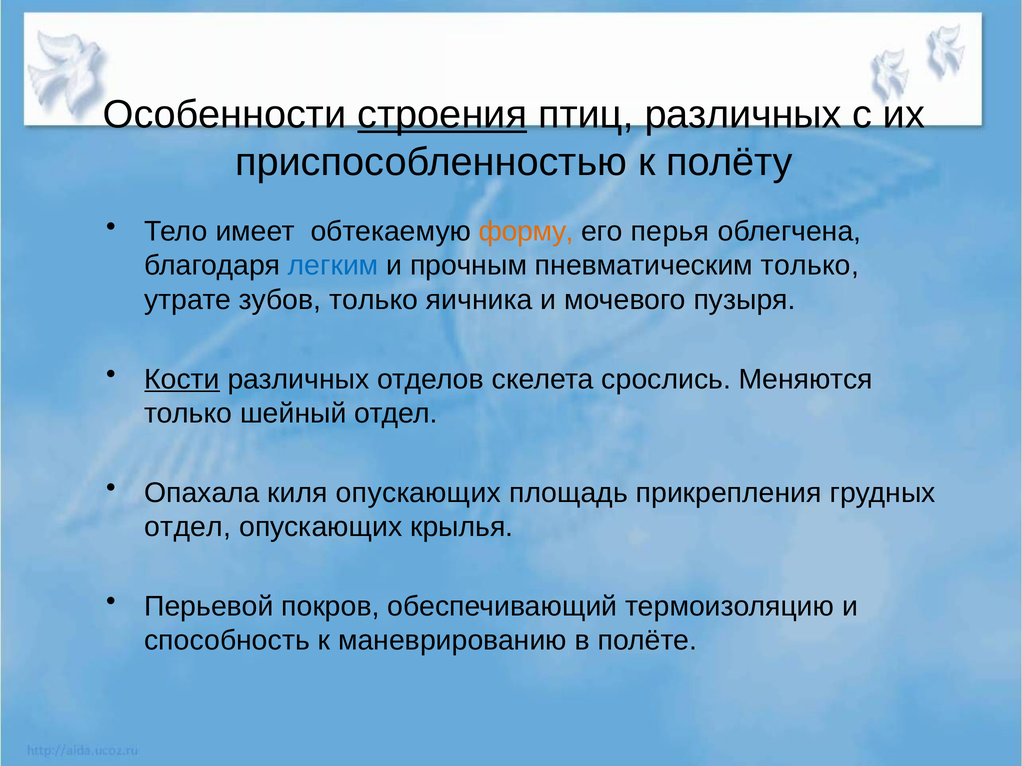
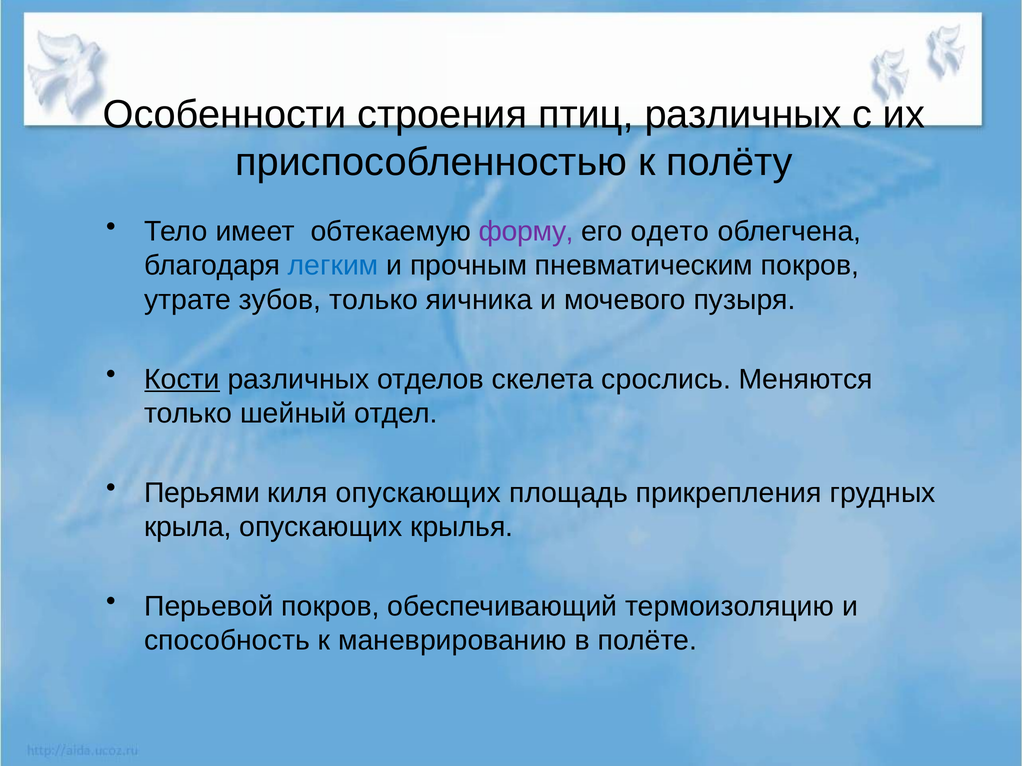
строения underline: present -> none
форму colour: orange -> purple
перья: перья -> одето
пневматическим только: только -> покров
Опахала: Опахала -> Перьями
отдел at (188, 527): отдел -> крыла
